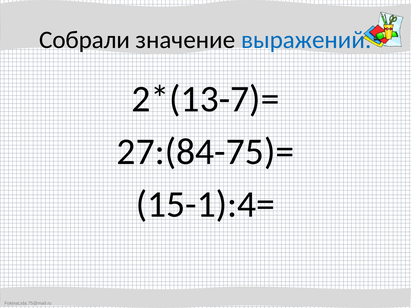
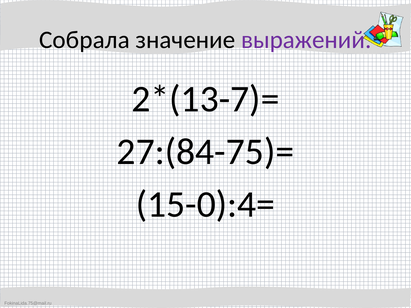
Собрали: Собрали -> Собрала
выражений colour: blue -> purple
15-1):4=: 15-1):4= -> 15-0):4=
